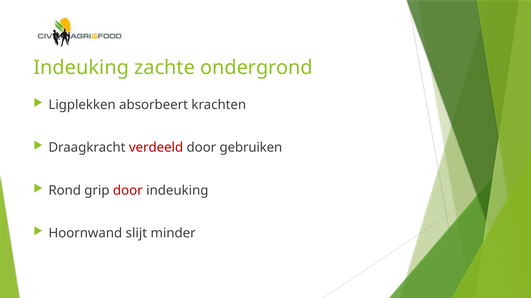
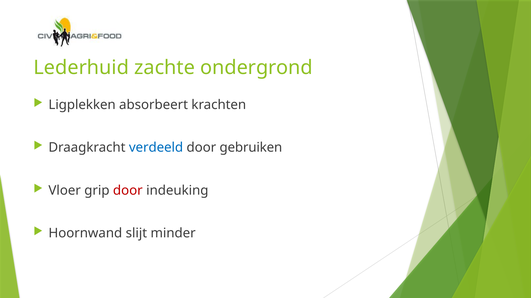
Indeuking at (81, 68): Indeuking -> Lederhuid
verdeeld colour: red -> blue
Rond: Rond -> Vloer
